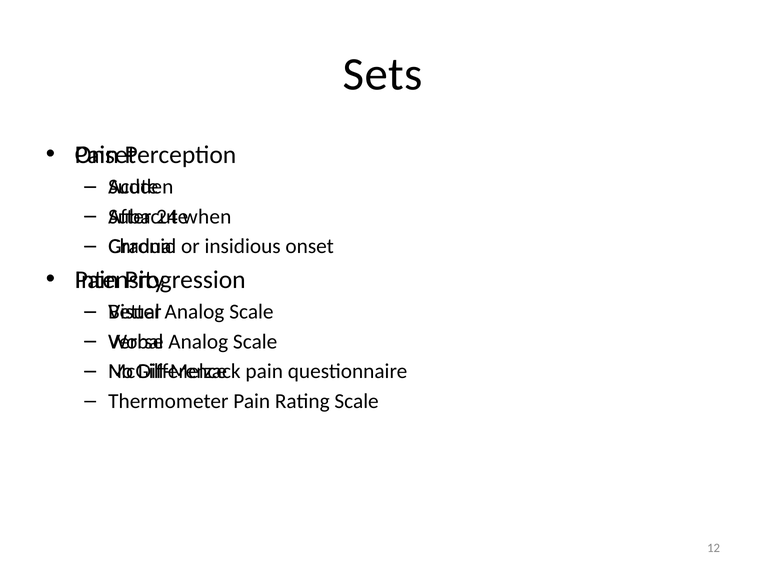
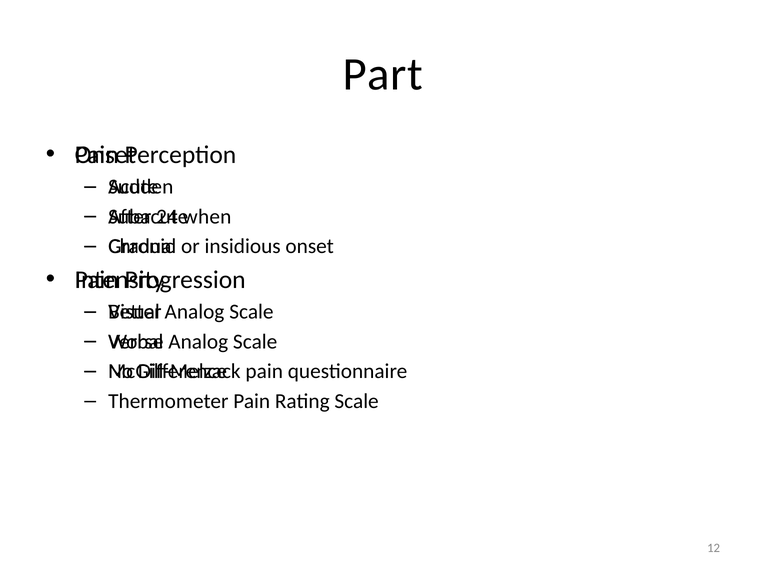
Sets: Sets -> Part
